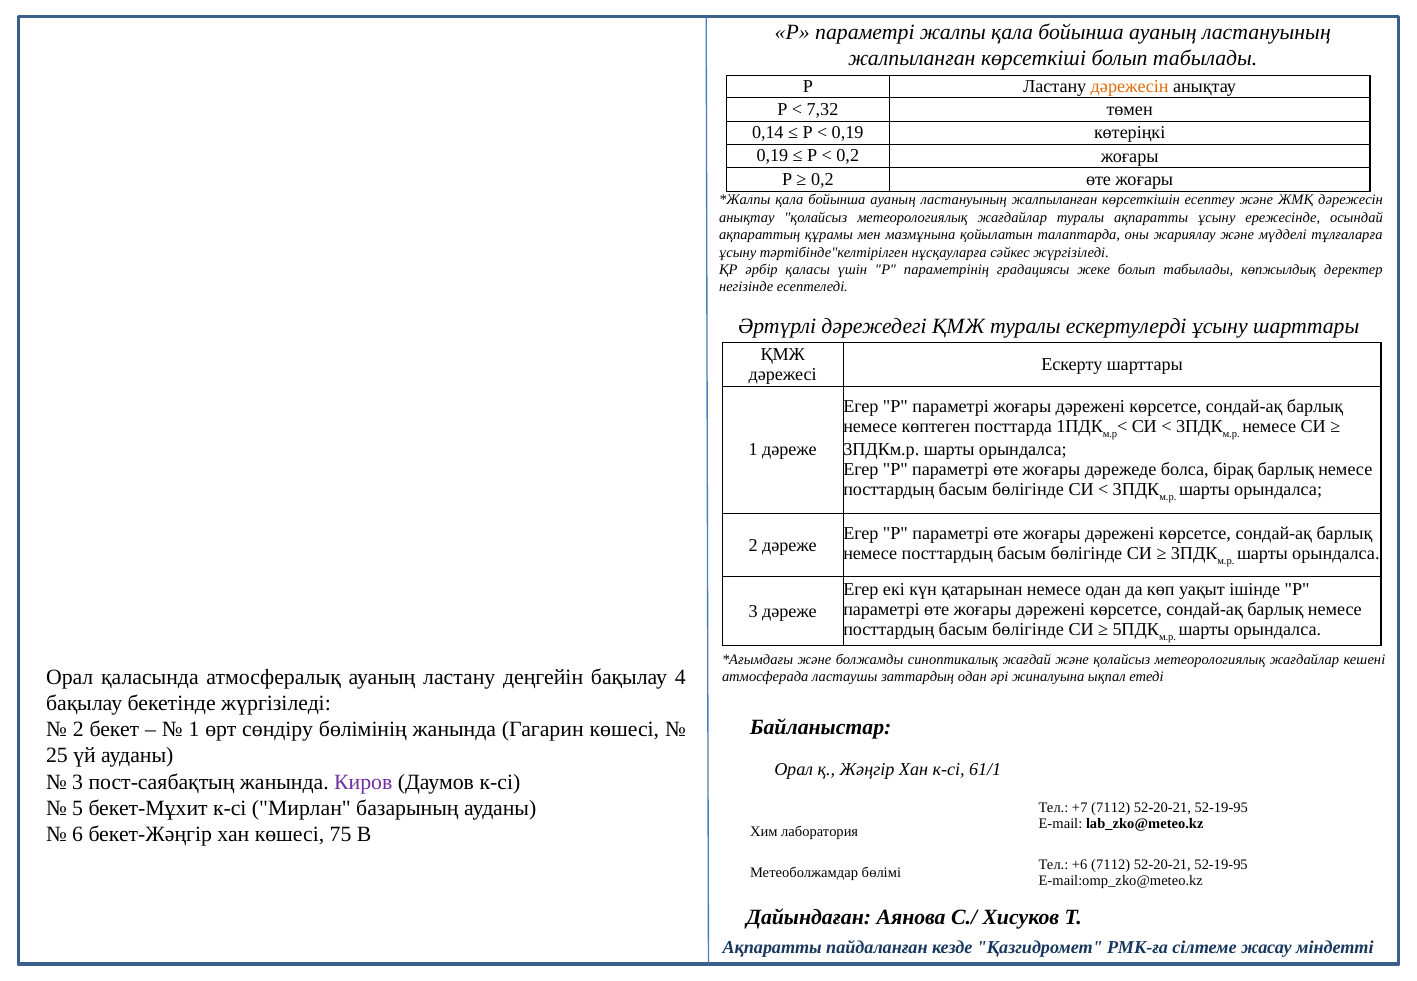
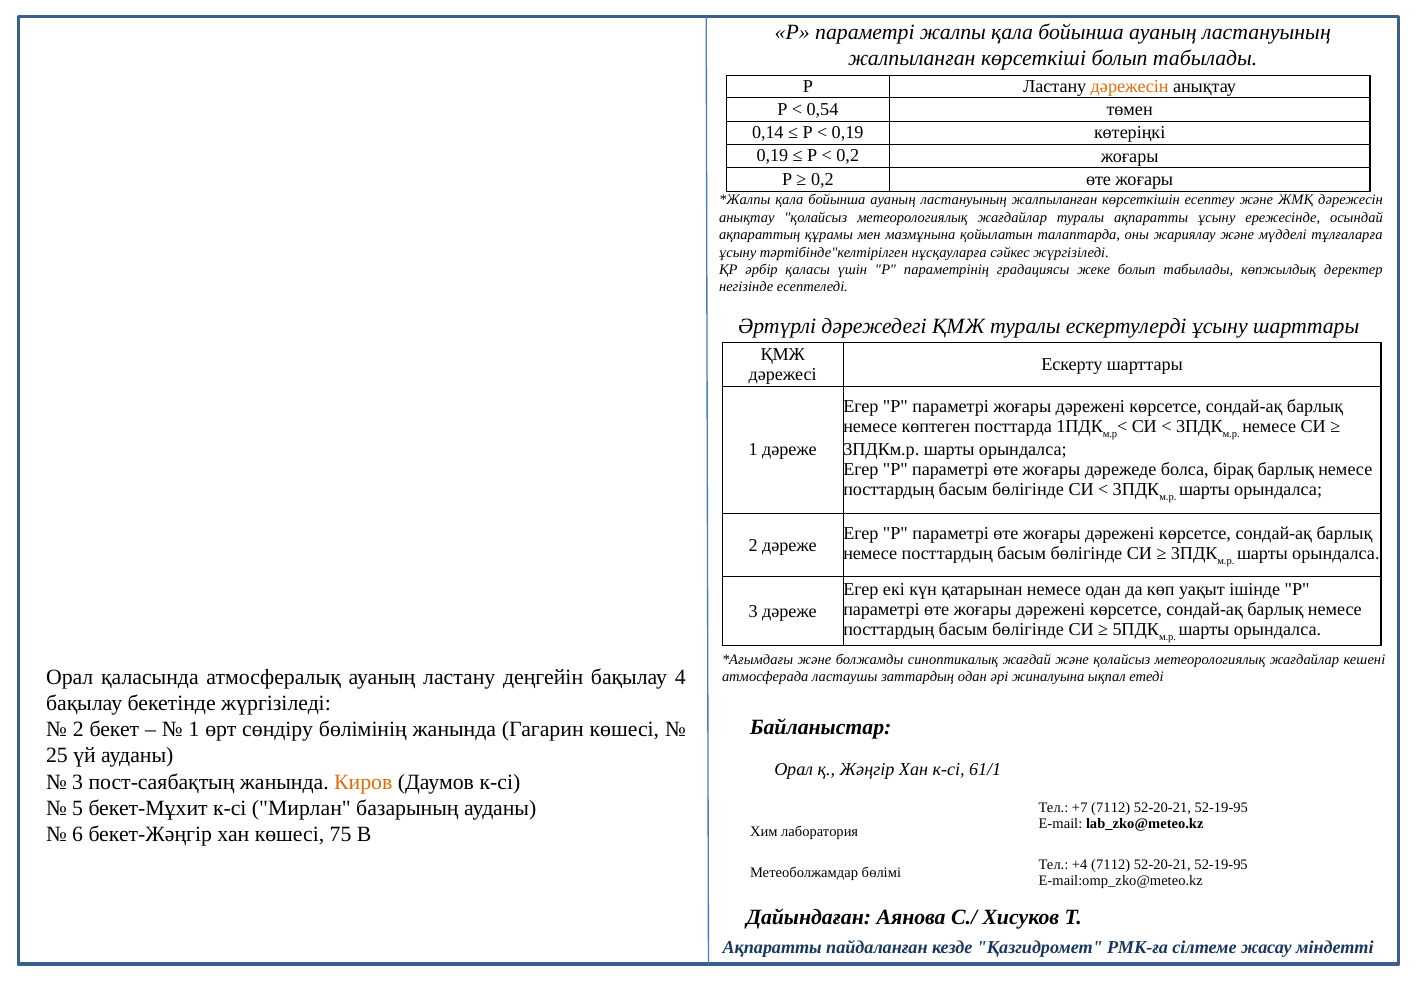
7,32: 7,32 -> 0,54
Киров colour: purple -> orange
+6: +6 -> +4
